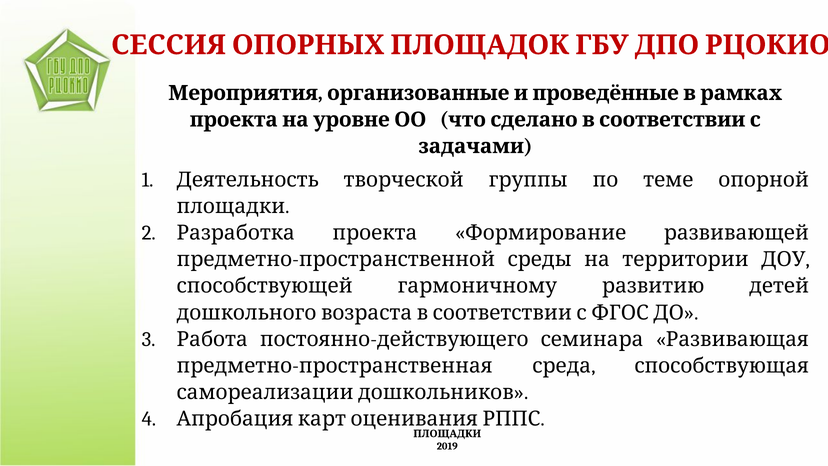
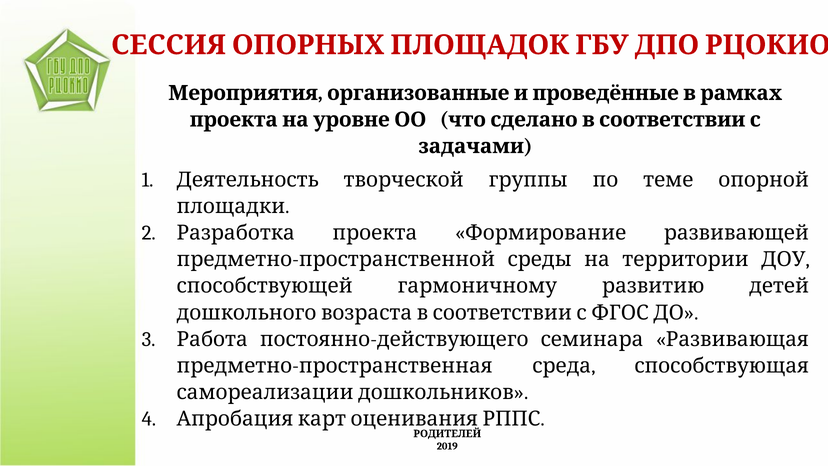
ПЛОЩАДКИ at (447, 433): ПЛОЩАДКИ -> РОДИТЕЛЕЙ
